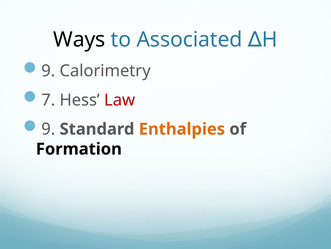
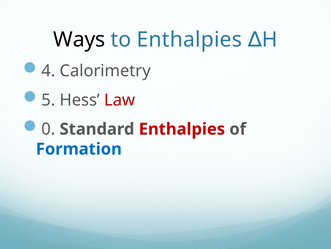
to Associated: Associated -> Enthalpies
9 at (48, 71): 9 -> 4
7: 7 -> 5
9 at (48, 129): 9 -> 0
Enthalpies at (182, 129) colour: orange -> red
Formation colour: black -> blue
